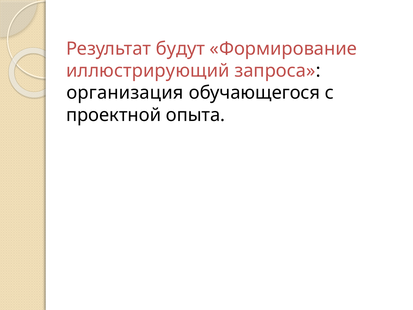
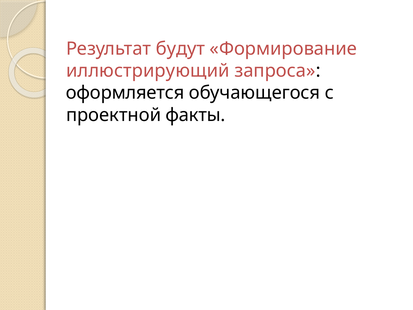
организация: организация -> оформляется
опыта: опыта -> факты
